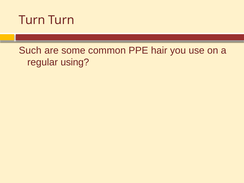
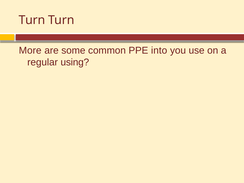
Such: Such -> More
hair: hair -> into
